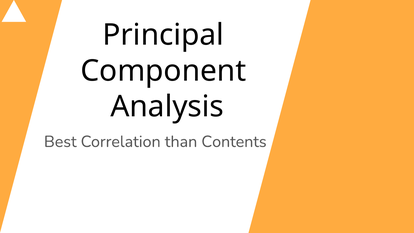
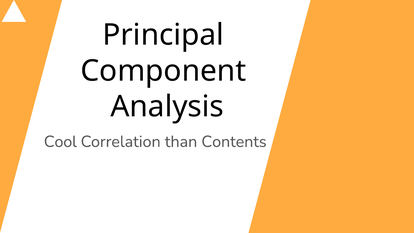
Best: Best -> Cool
